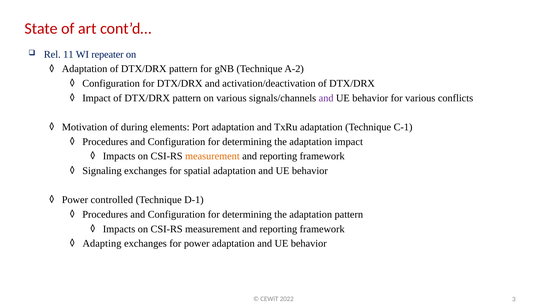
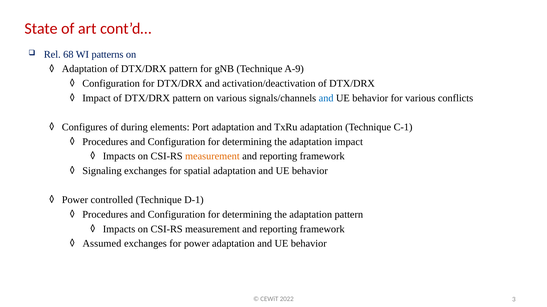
11: 11 -> 68
repeater: repeater -> patterns
A-2: A-2 -> A-9
and at (326, 98) colour: purple -> blue
Motivation: Motivation -> Configures
Adapting: Adapting -> Assumed
